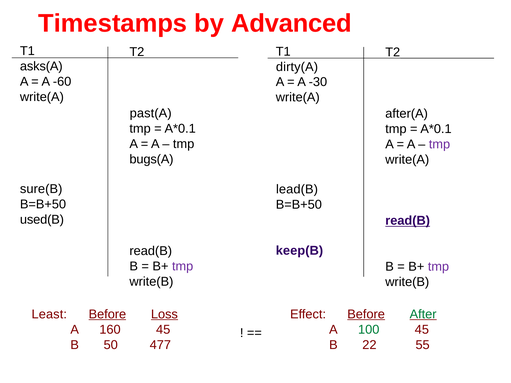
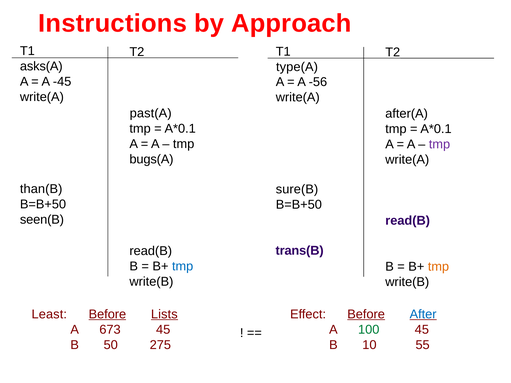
Timestamps: Timestamps -> Instructions
Advanced: Advanced -> Approach
dirty(A: dirty(A -> type(A
-60: -60 -> -45
-30: -30 -> -56
sure(B: sure(B -> than(B
lead(B: lead(B -> sure(B
used(B: used(B -> seen(B
read(B at (408, 221) underline: present -> none
keep(B: keep(B -> trans(B
tmp at (183, 267) colour: purple -> blue
tmp at (438, 267) colour: purple -> orange
Loss: Loss -> Lists
After colour: green -> blue
160: 160 -> 673
477: 477 -> 275
22: 22 -> 10
